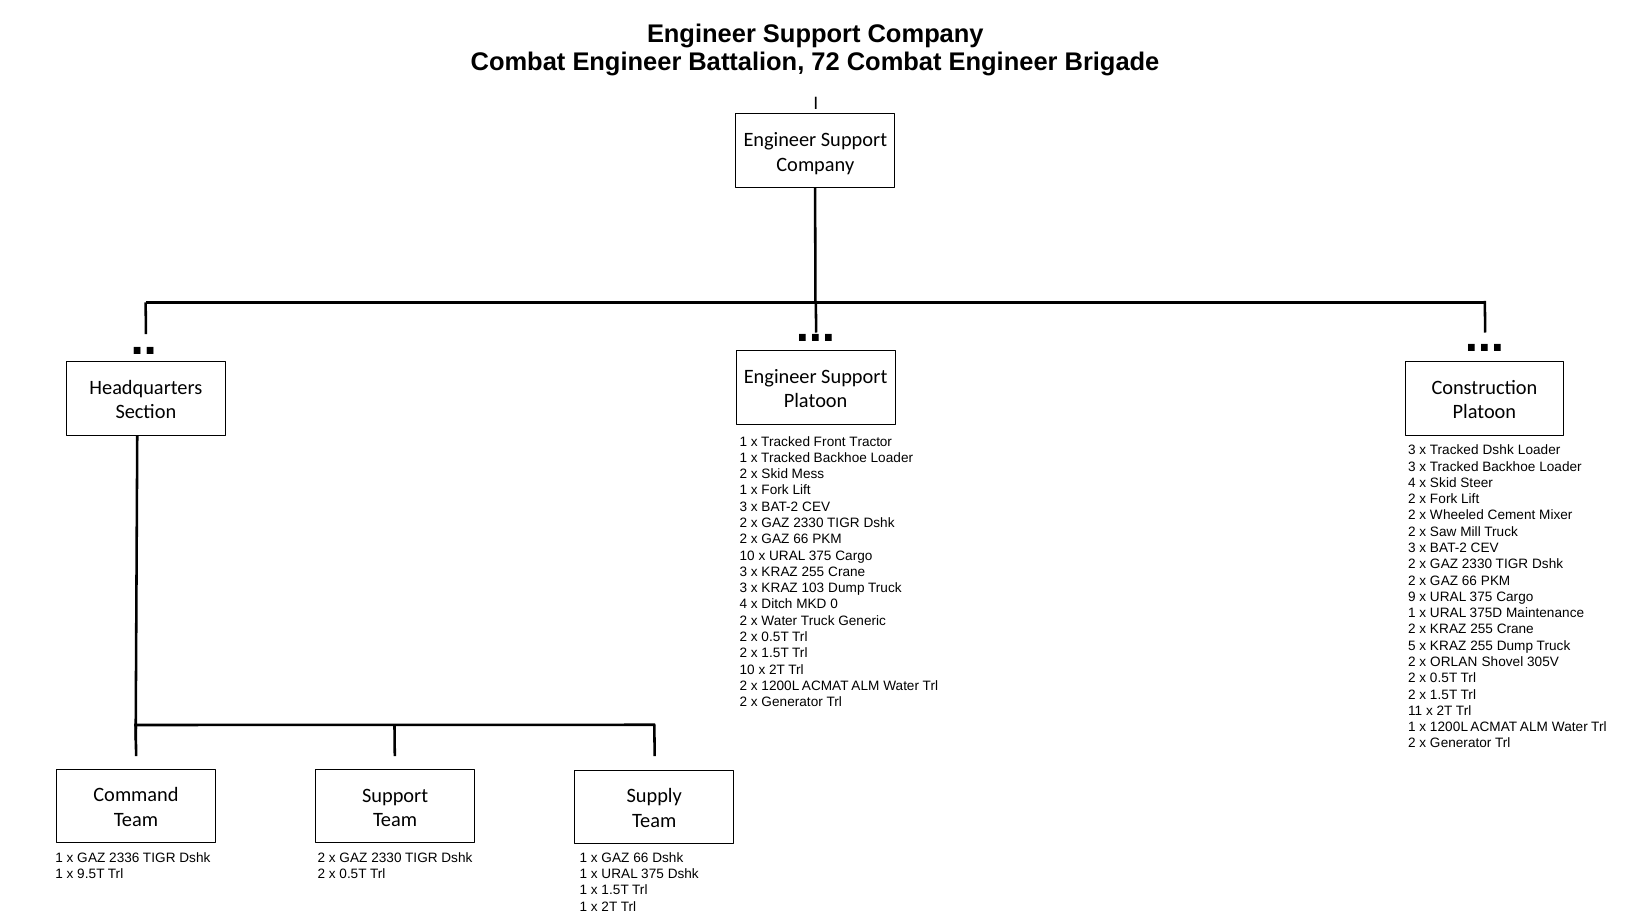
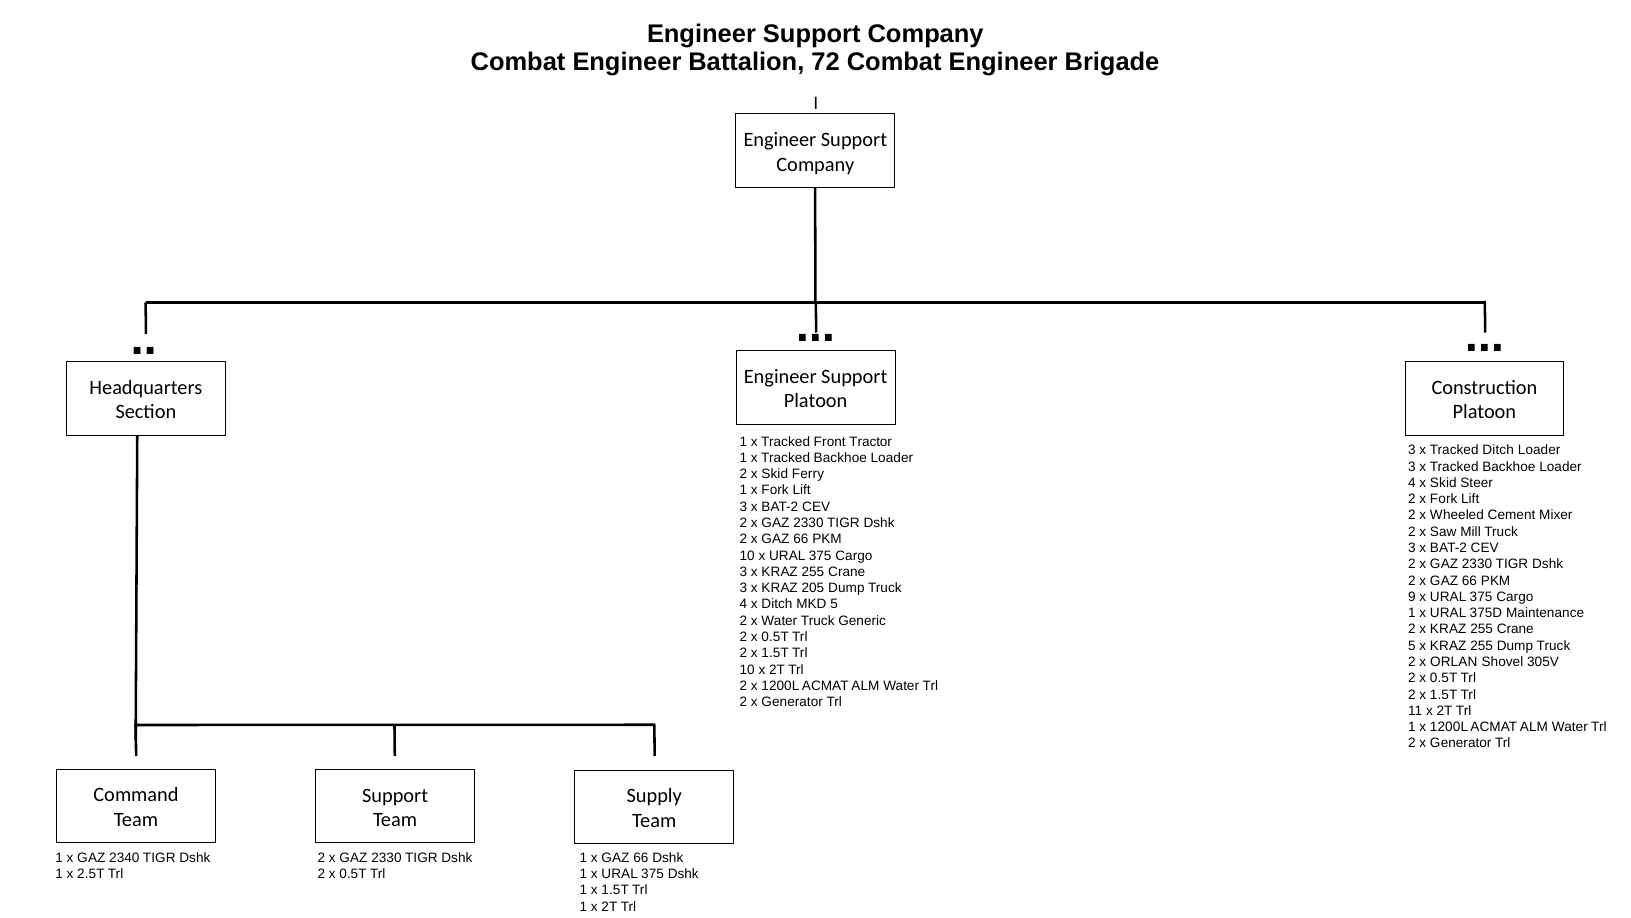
Tracked Dshk: Dshk -> Ditch
Mess: Mess -> Ferry
103: 103 -> 205
MKD 0: 0 -> 5
2336: 2336 -> 2340
9.5T: 9.5T -> 2.5T
